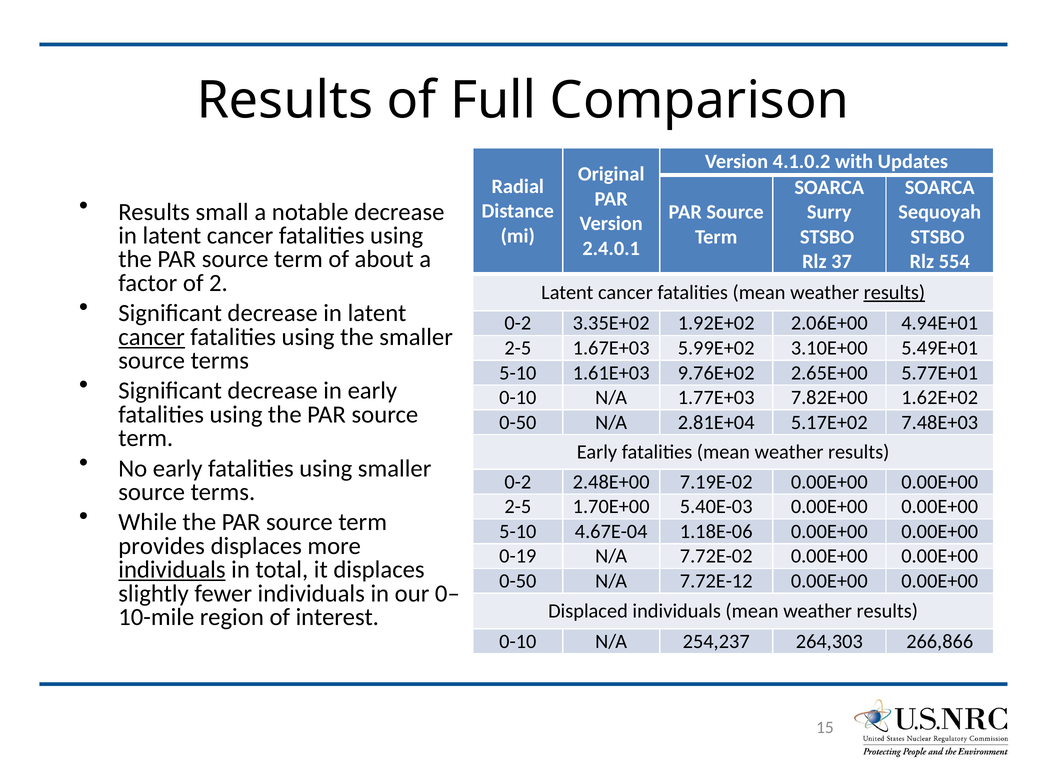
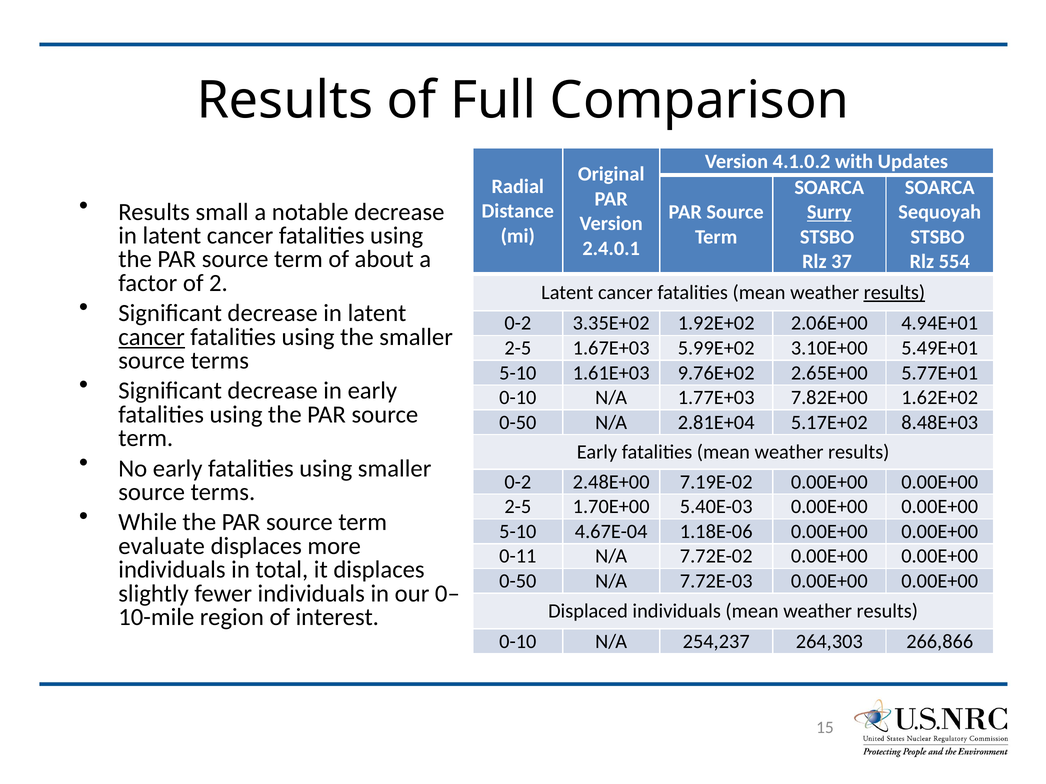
Surry underline: none -> present
7.48E+03: 7.48E+03 -> 8.48E+03
provides: provides -> evaluate
0-19: 0-19 -> 0-11
individuals at (172, 570) underline: present -> none
7.72E-12: 7.72E-12 -> 7.72E-03
